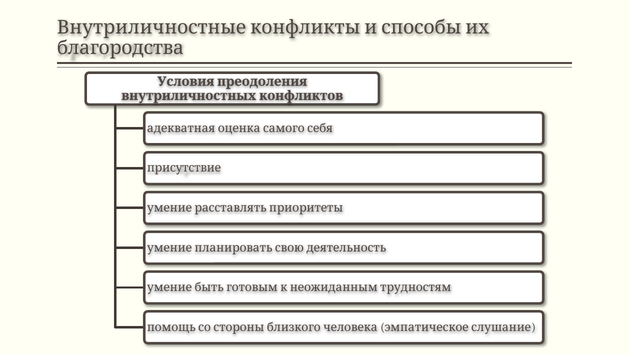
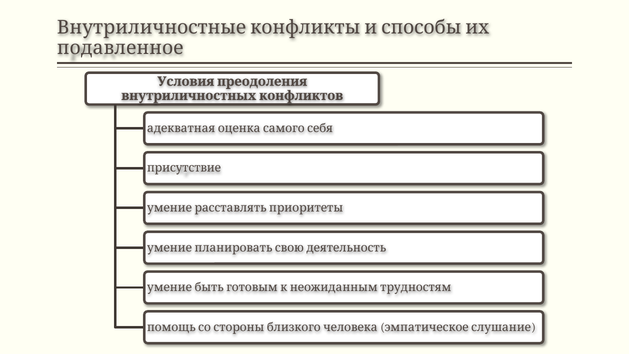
благородства: благородства -> подавленное
